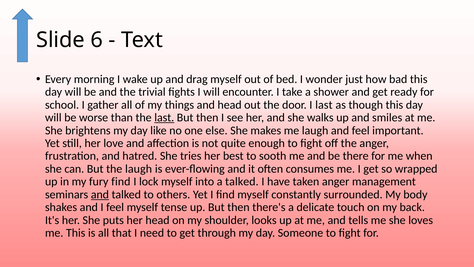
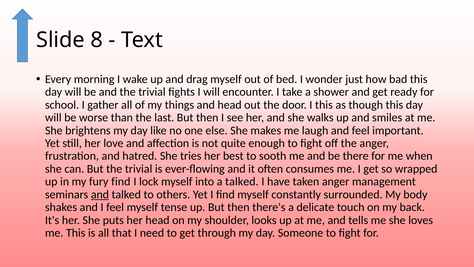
6: 6 -> 8
I last: last -> this
last at (164, 117) underline: present -> none
But the laugh: laugh -> trivial
